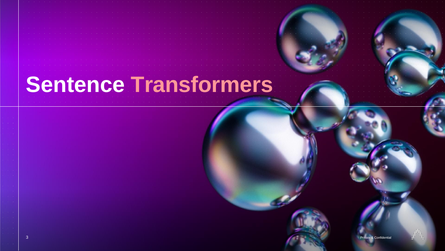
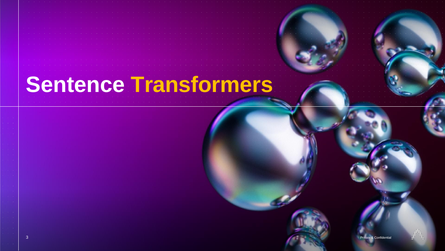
Transformers colour: pink -> yellow
